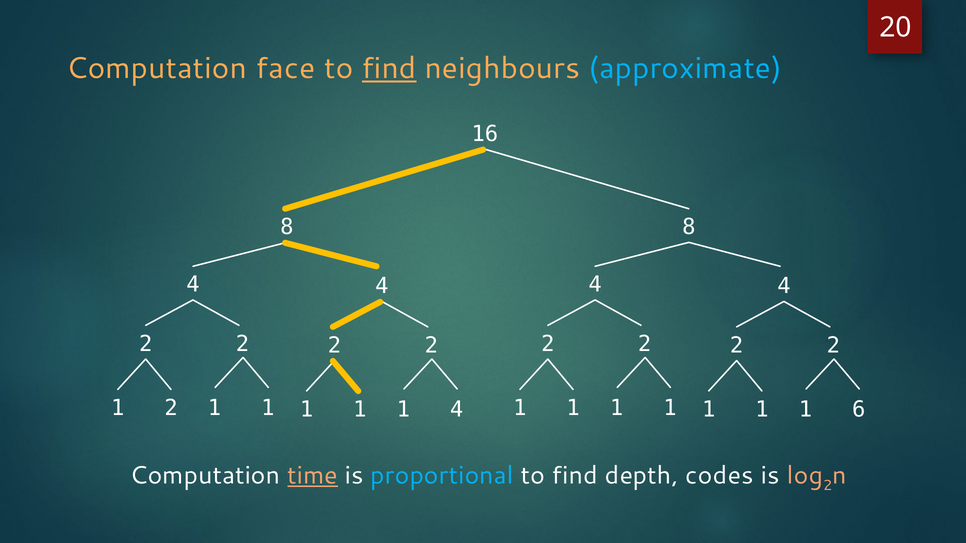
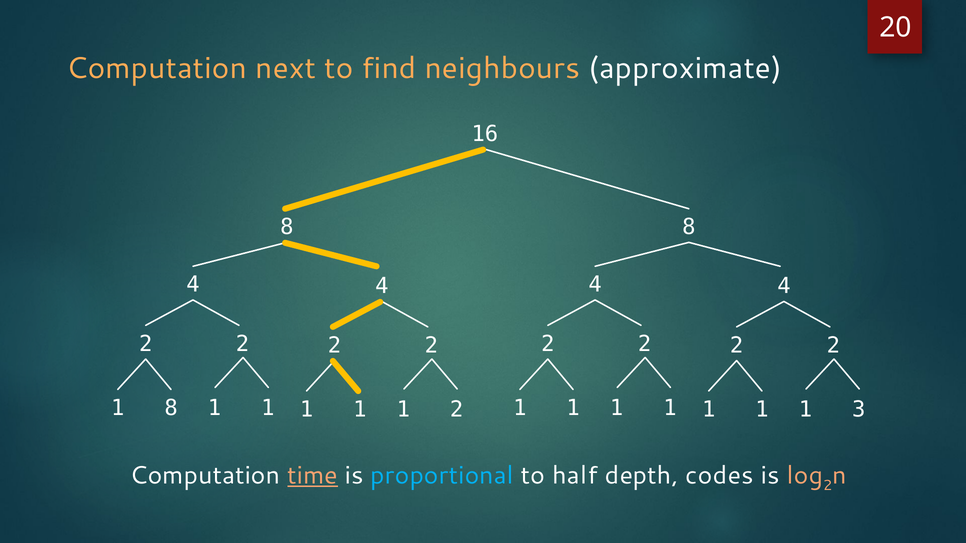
face: face -> next
find at (389, 68) underline: present -> none
approximate colour: light blue -> white
2 at (171, 408): 2 -> 8
4 at (457, 410): 4 -> 2
6: 6 -> 3
find at (575, 476): find -> half
